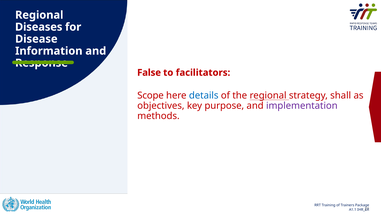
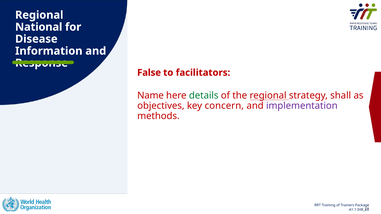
Diseases: Diseases -> National
Scope: Scope -> Name
details colour: blue -> green
purpose: purpose -> concern
